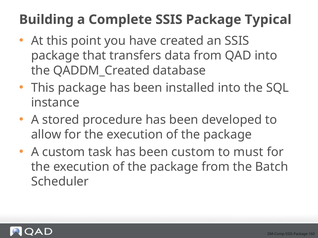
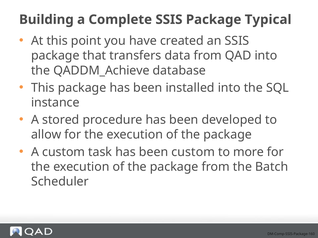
QADDM_Created: QADDM_Created -> QADDM_Achieve
must: must -> more
